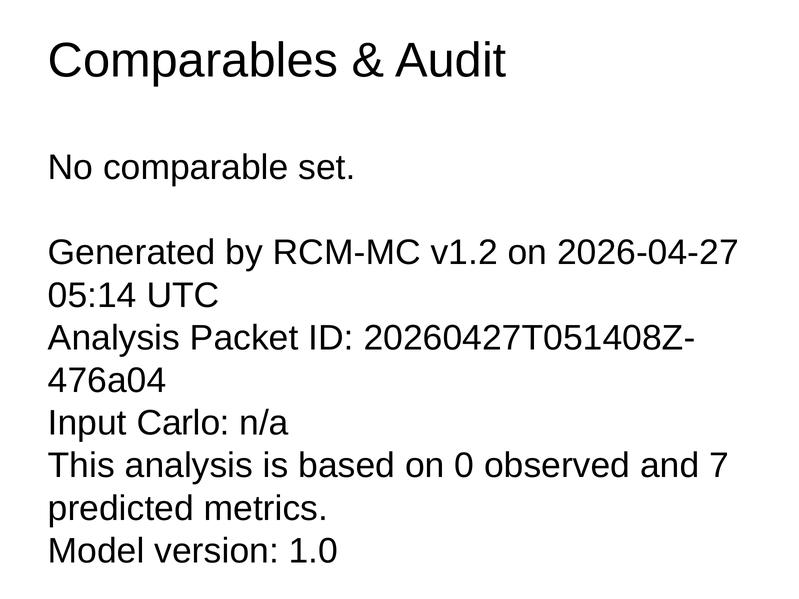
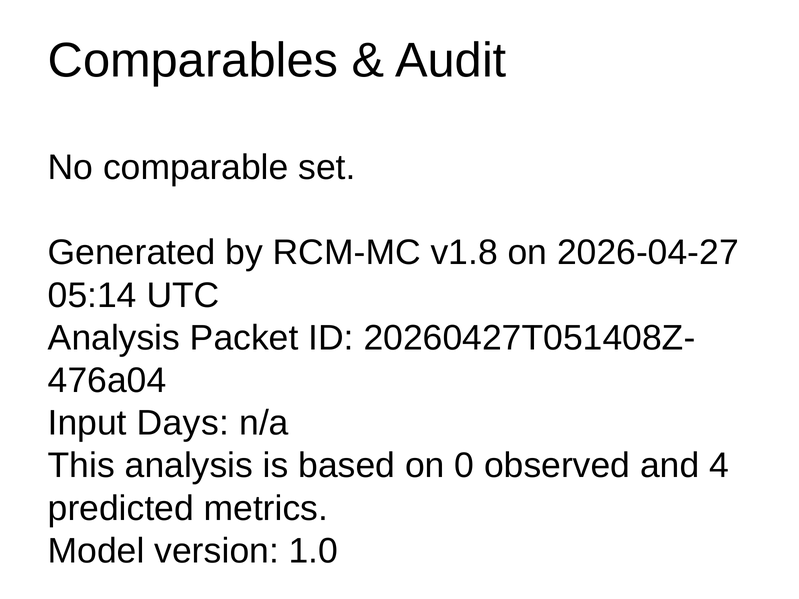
v1.2: v1.2 -> v1.8
Carlo: Carlo -> Days
7: 7 -> 4
